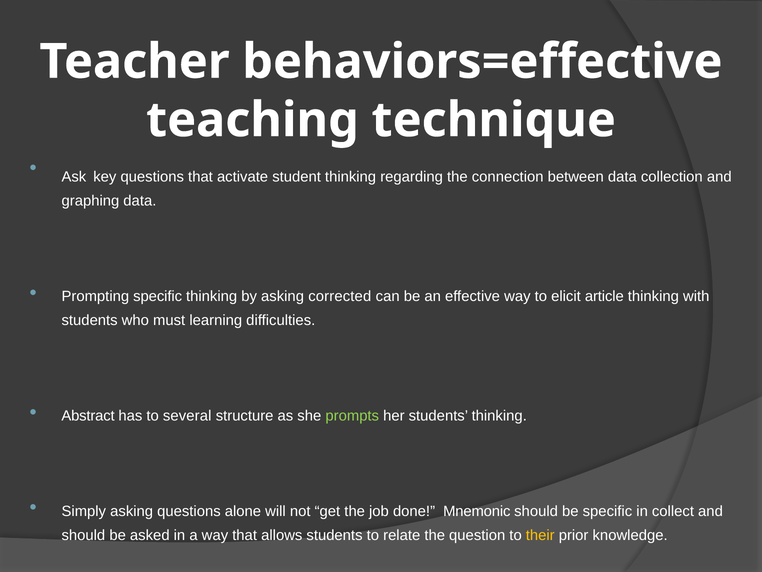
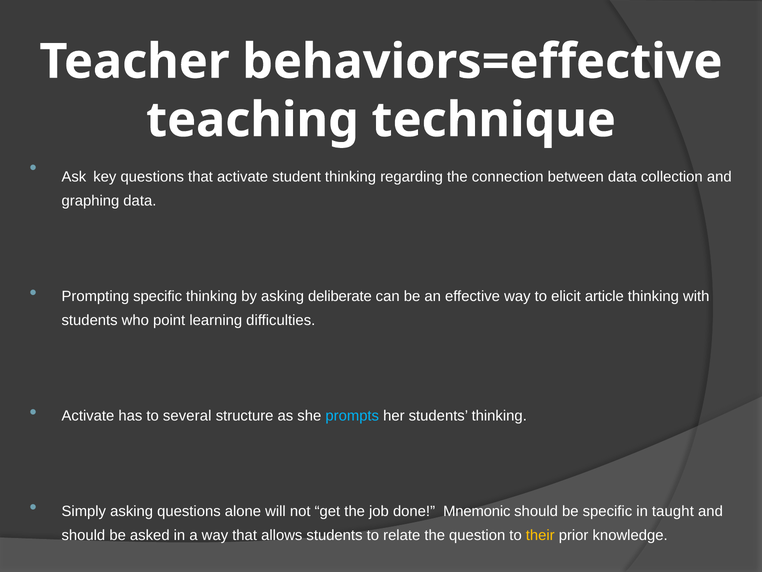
corrected: corrected -> deliberate
must: must -> point
Abstract at (88, 416): Abstract -> Activate
prompts colour: light green -> light blue
collect: collect -> taught
